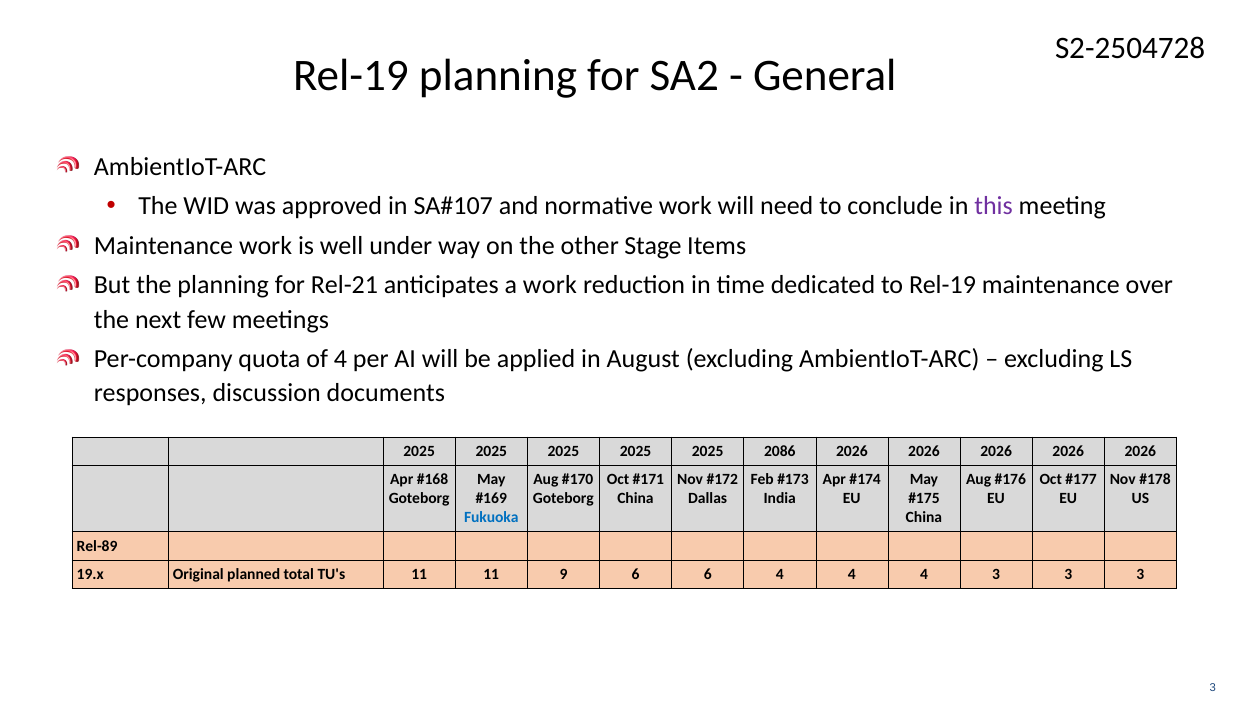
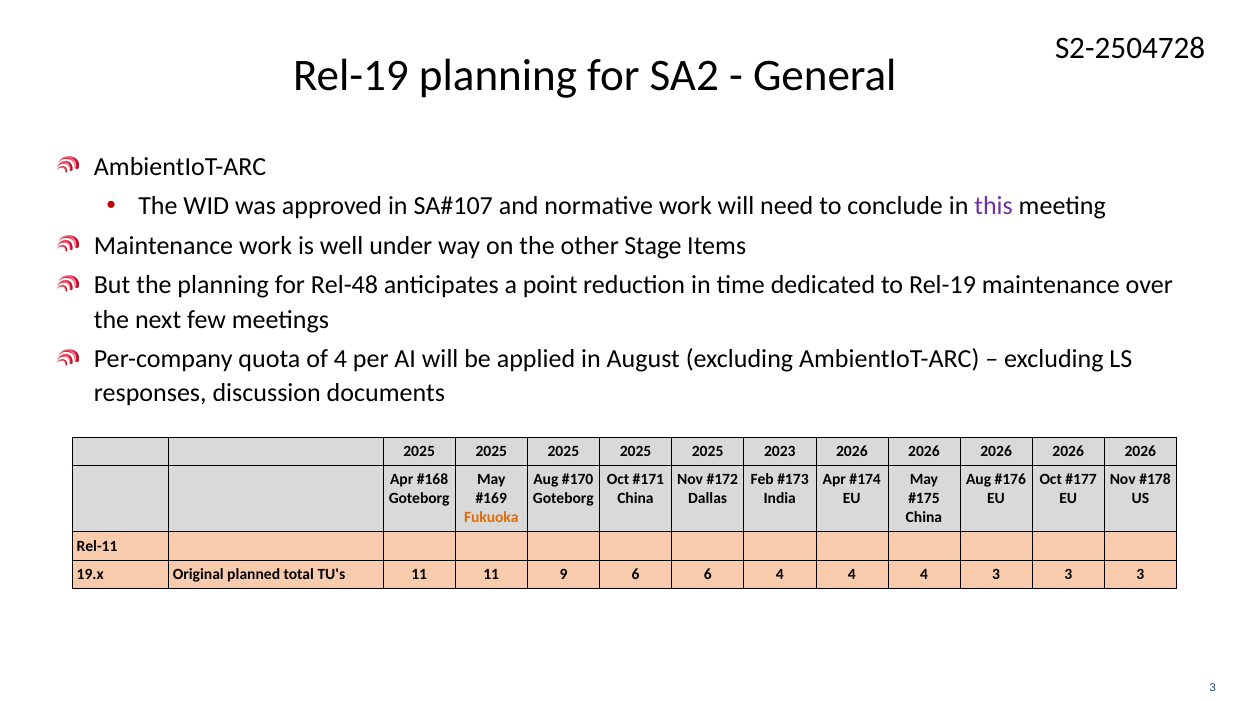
Rel-21: Rel-21 -> Rel-48
a work: work -> point
2086: 2086 -> 2023
Fukuoka colour: blue -> orange
Rel-89: Rel-89 -> Rel-11
